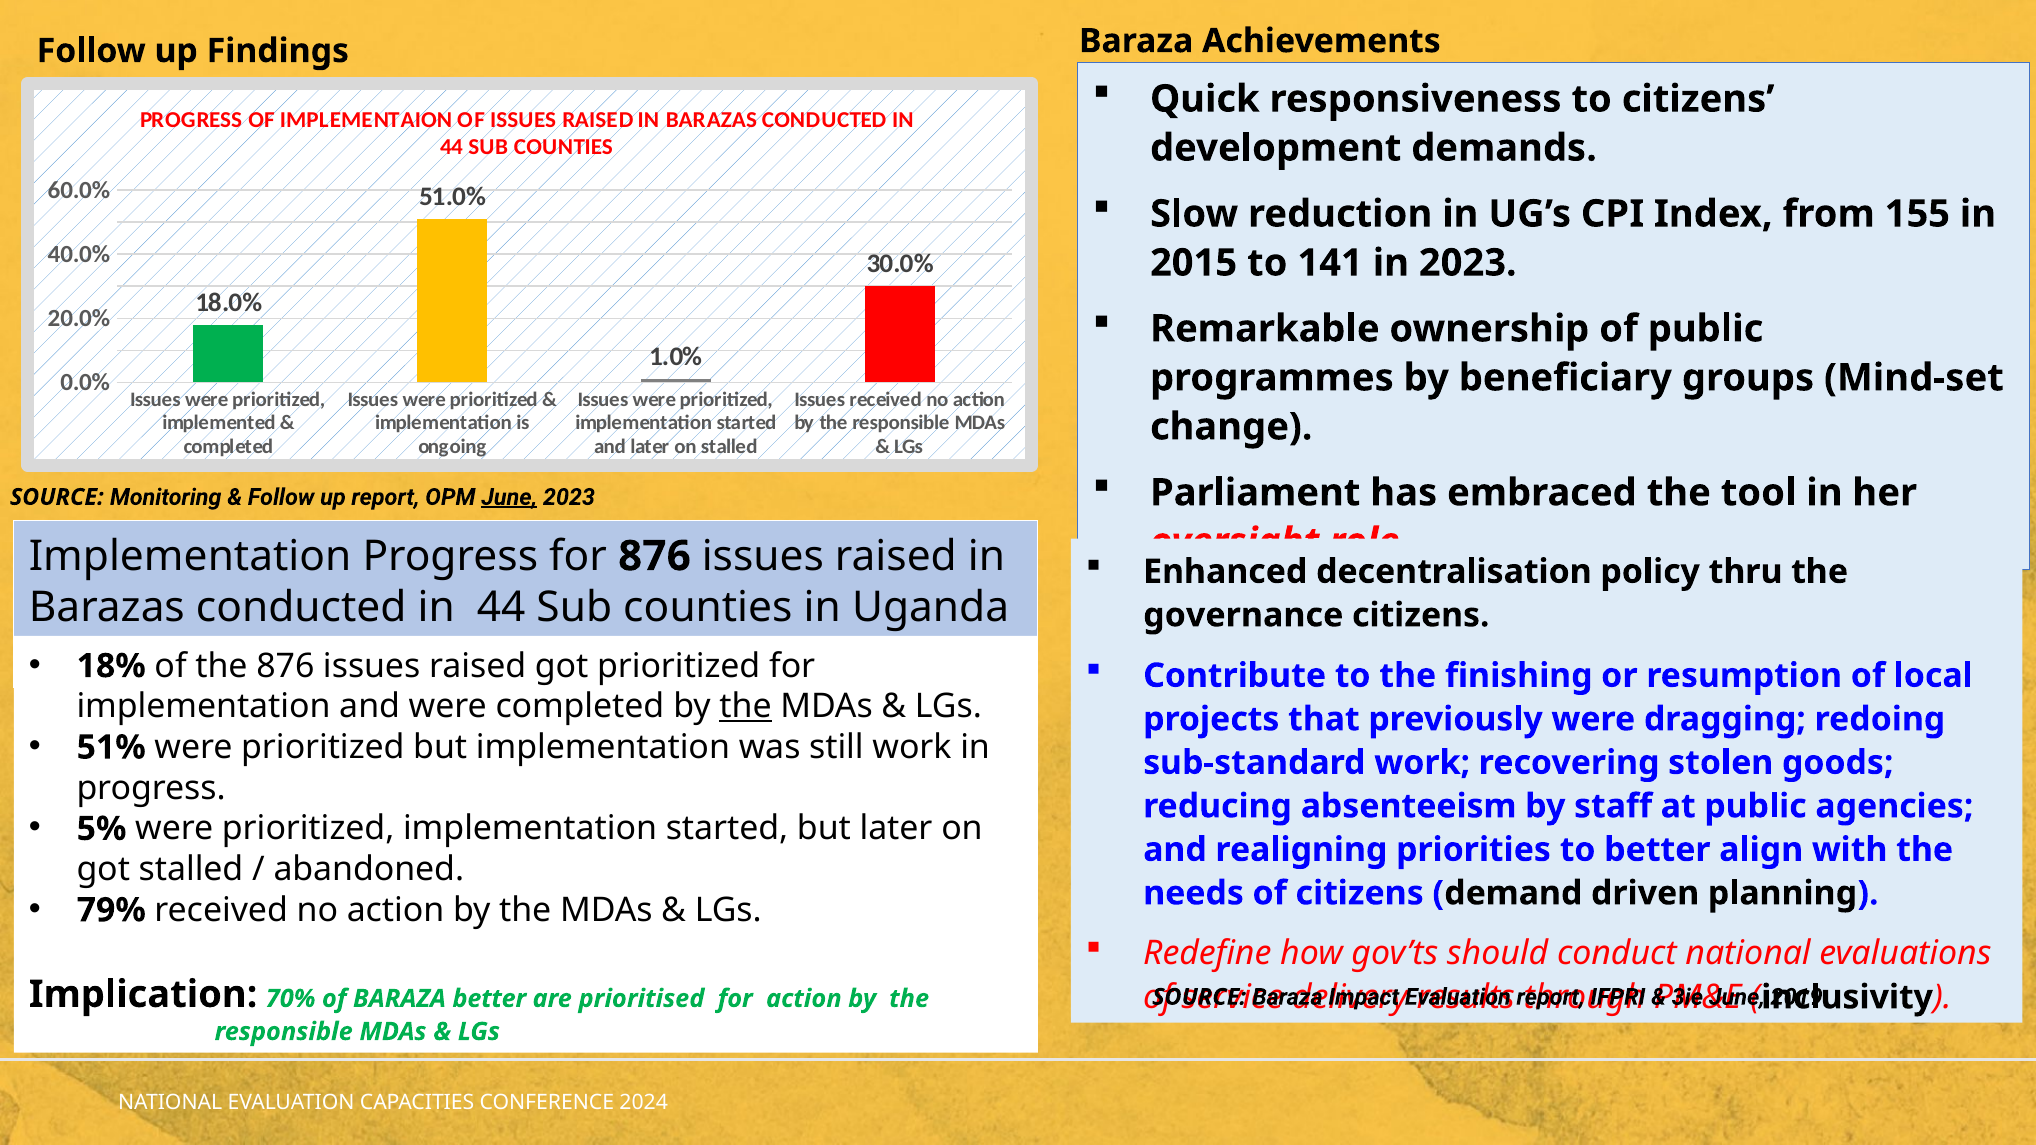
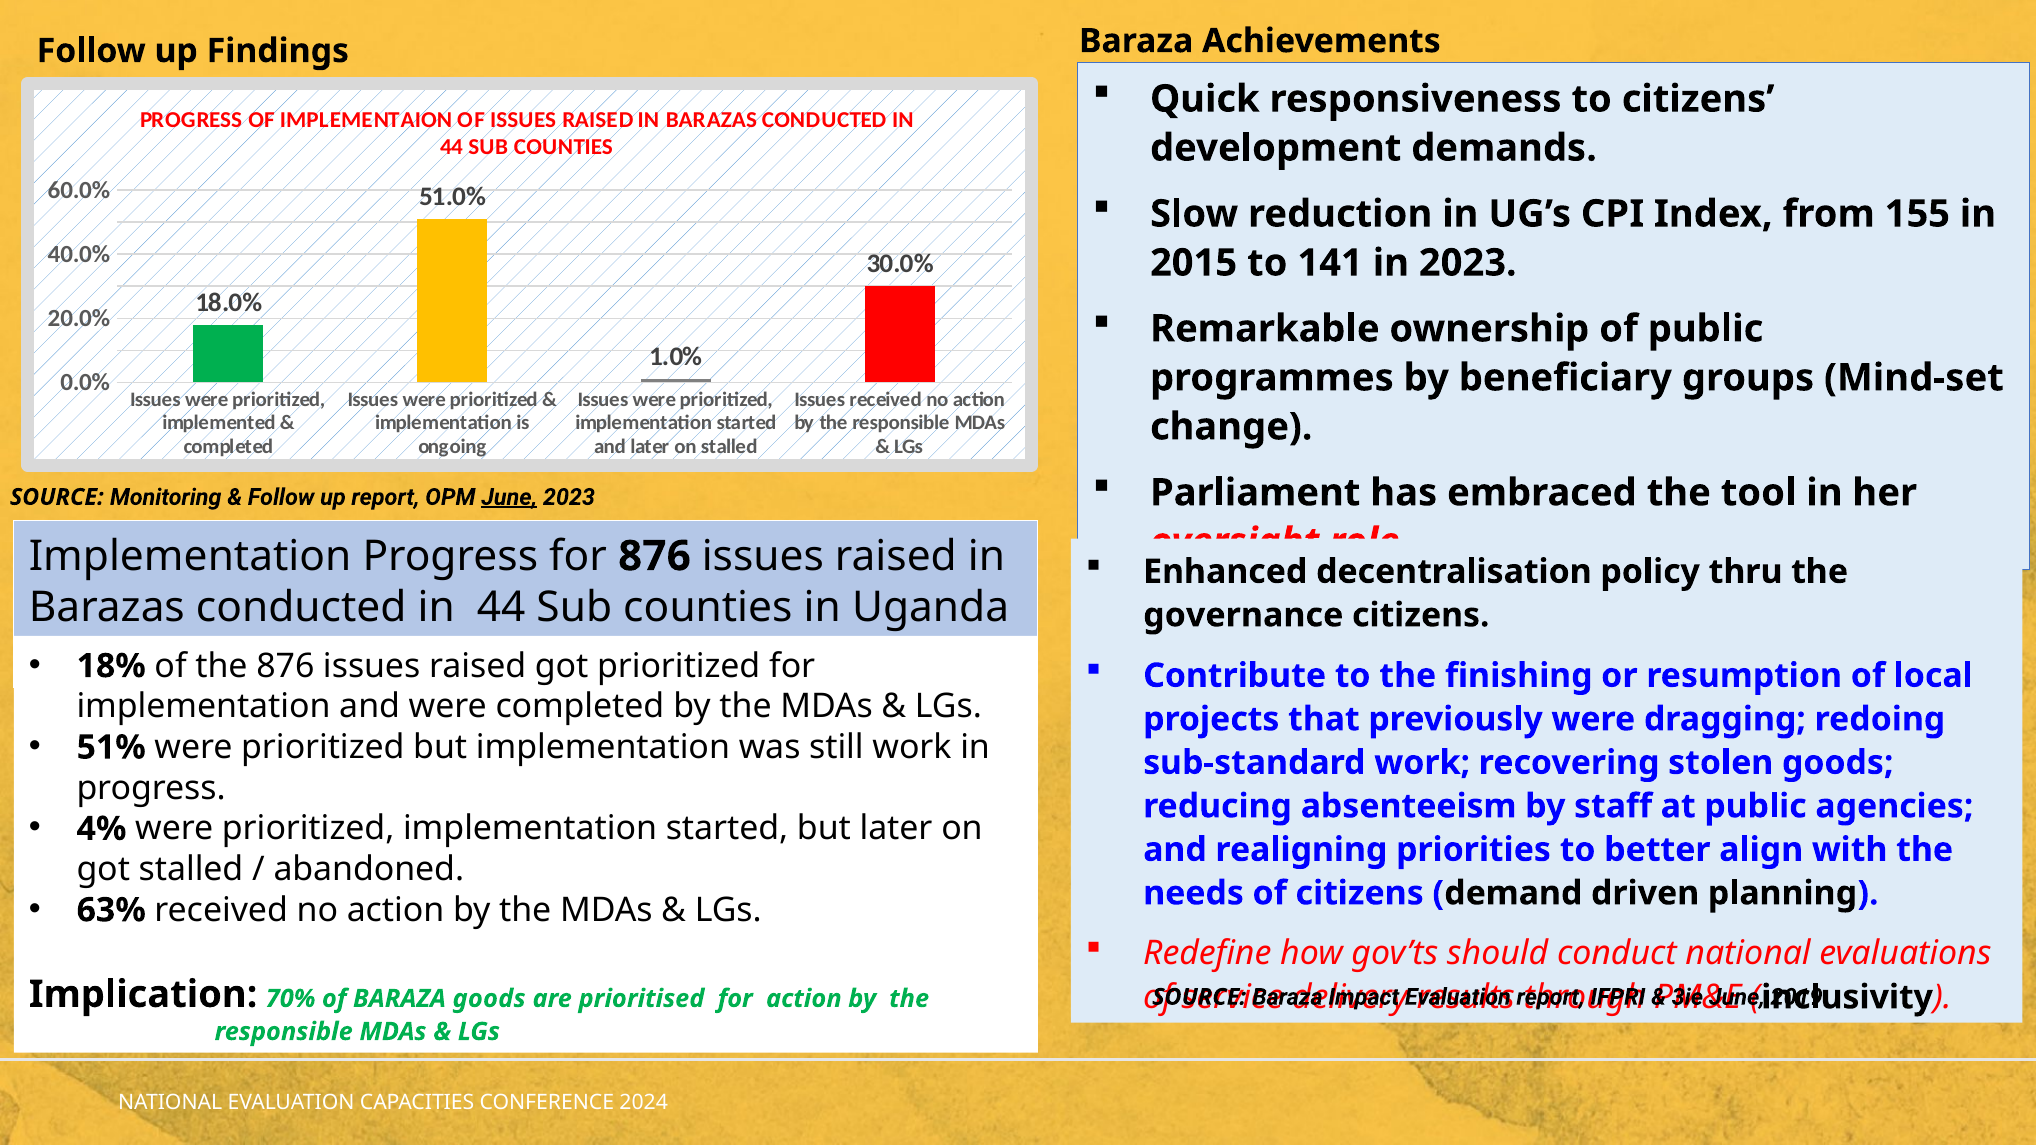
the at (745, 707) underline: present -> none
5%: 5% -> 4%
79%: 79% -> 63%
BARAZA better: better -> goods
